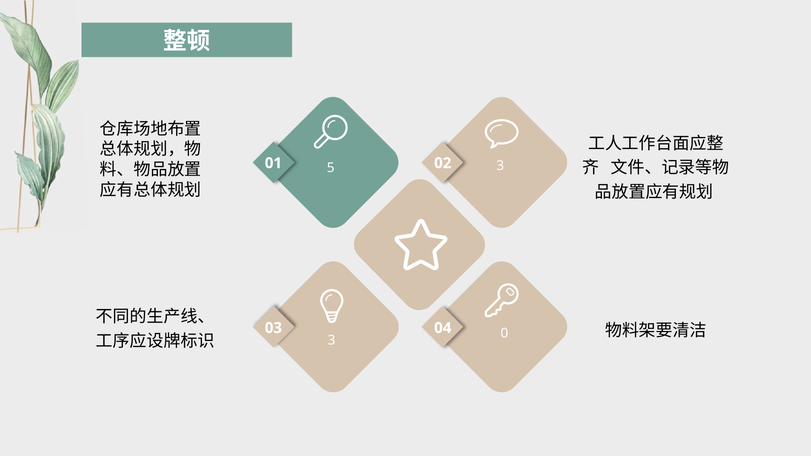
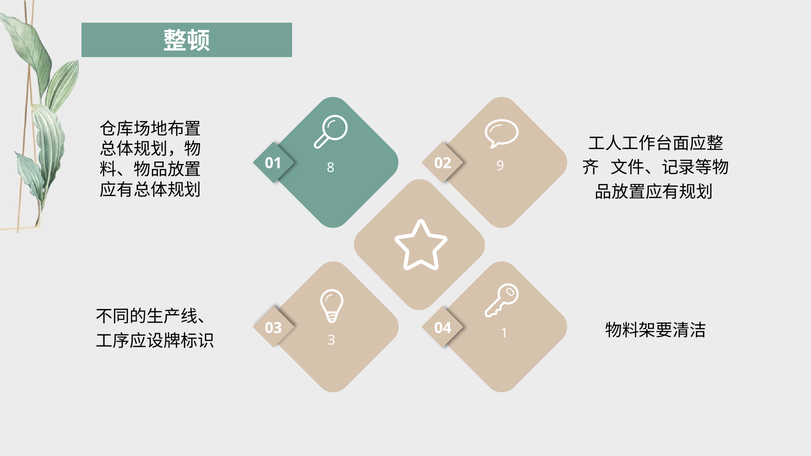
5: 5 -> 8
02 3: 3 -> 9
0: 0 -> 1
